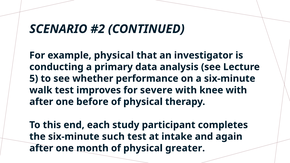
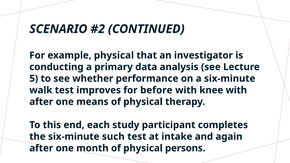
severe: severe -> before
before: before -> means
greater: greater -> persons
